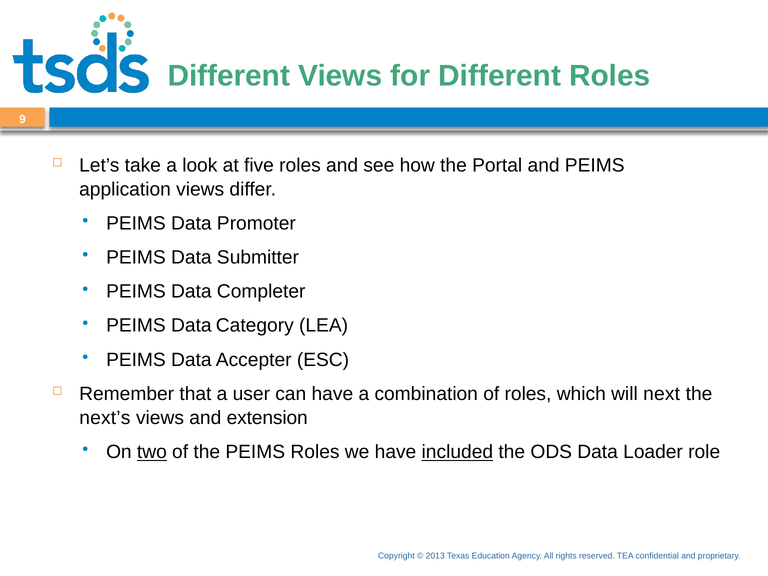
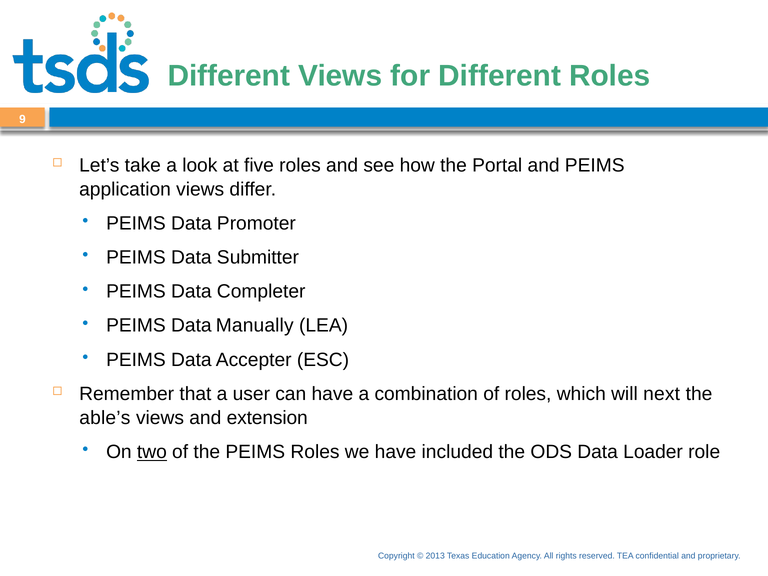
Category: Category -> Manually
next’s: next’s -> able’s
included underline: present -> none
